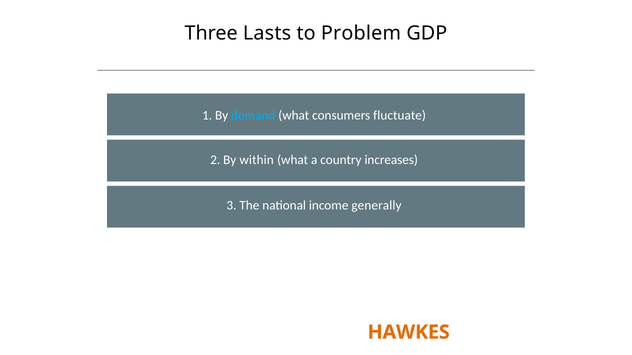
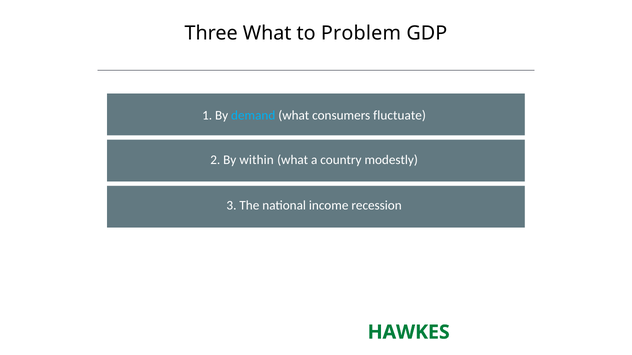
Three Lasts: Lasts -> What
increases: increases -> modestly
generally: generally -> recession
HAWKES colour: orange -> green
